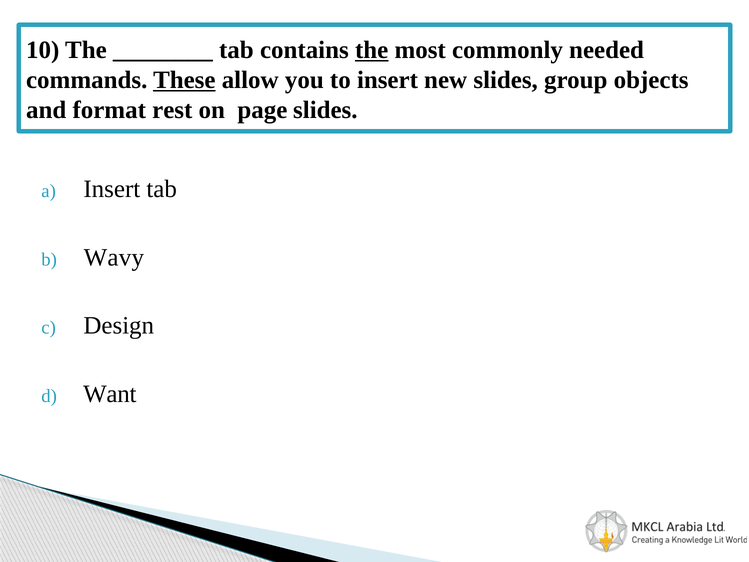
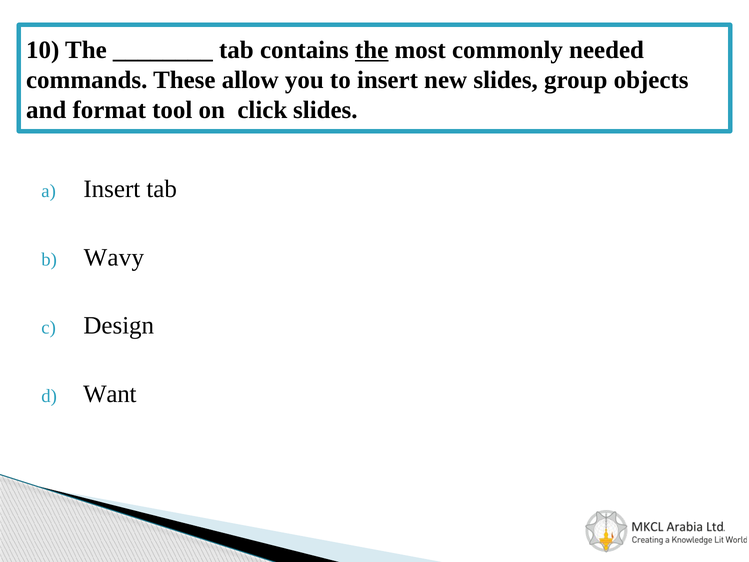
These underline: present -> none
rest: rest -> tool
page: page -> click
